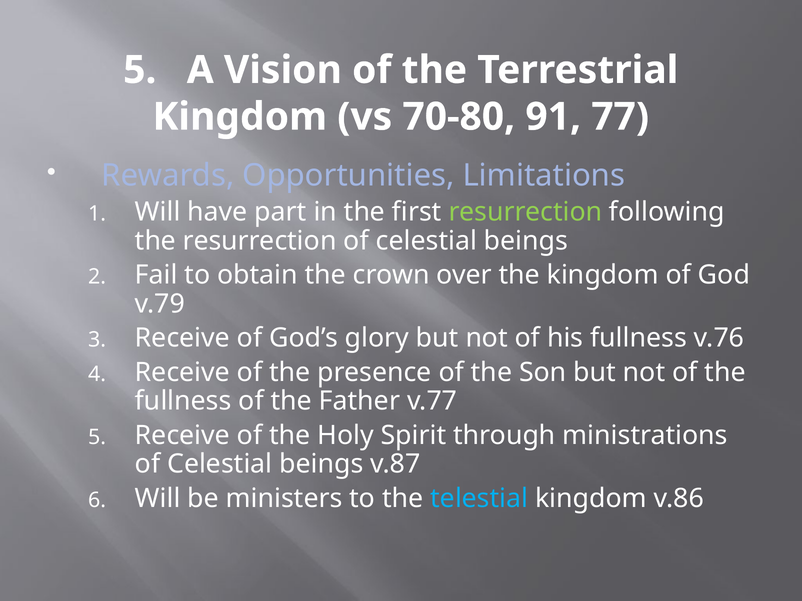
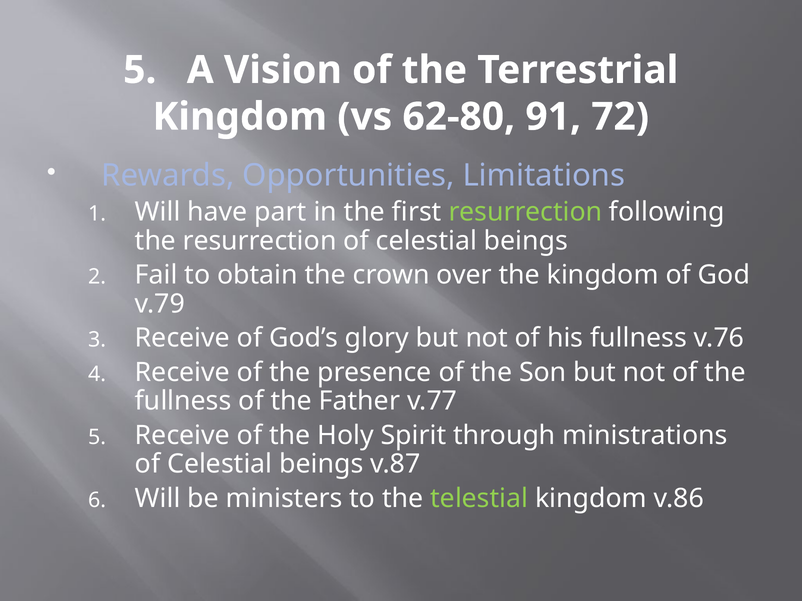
70-80: 70-80 -> 62-80
77: 77 -> 72
telestial colour: light blue -> light green
